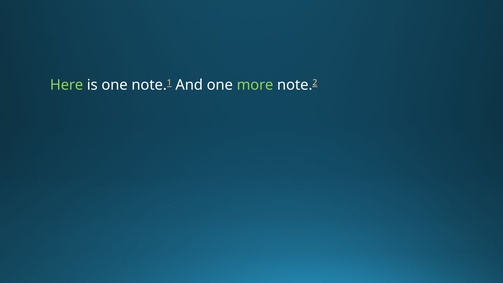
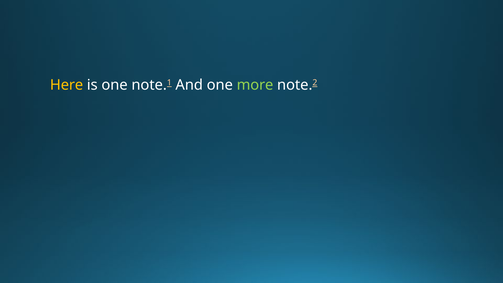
Here colour: light green -> yellow
